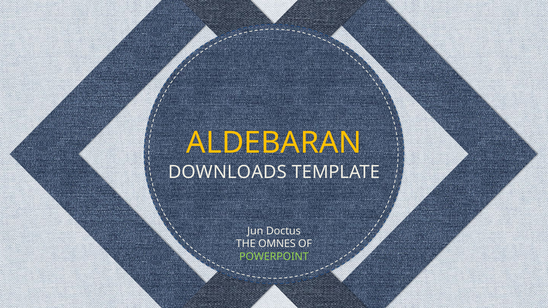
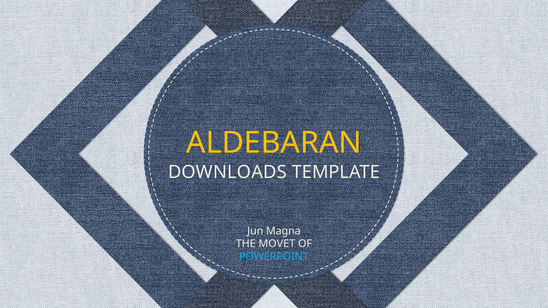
Doctus: Doctus -> Magna
OMNES: OMNES -> MOVET
POWERPOINT colour: light green -> light blue
